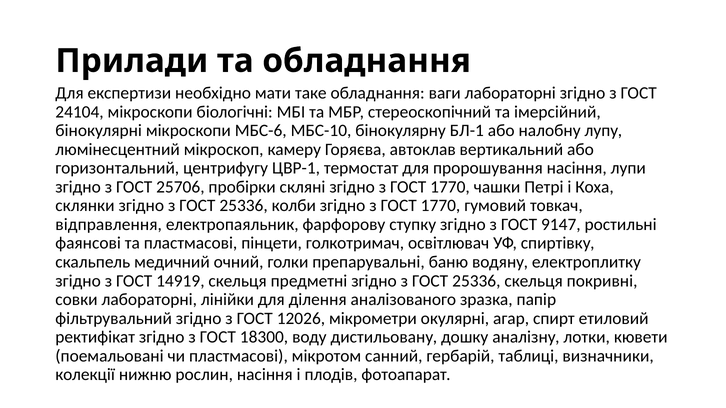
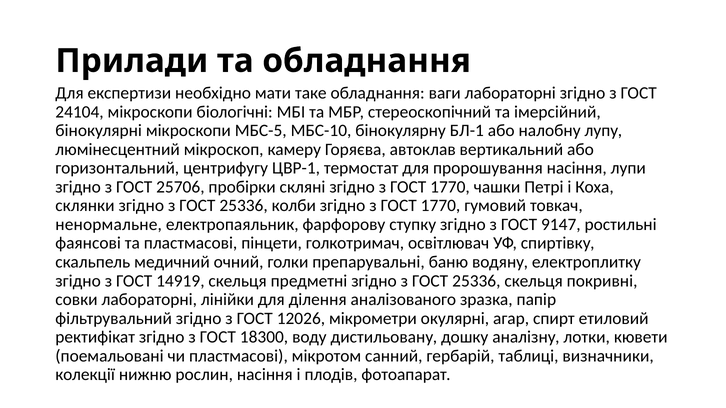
МБС-6: МБС-6 -> МБС-5
відправлення: відправлення -> ненормальне
